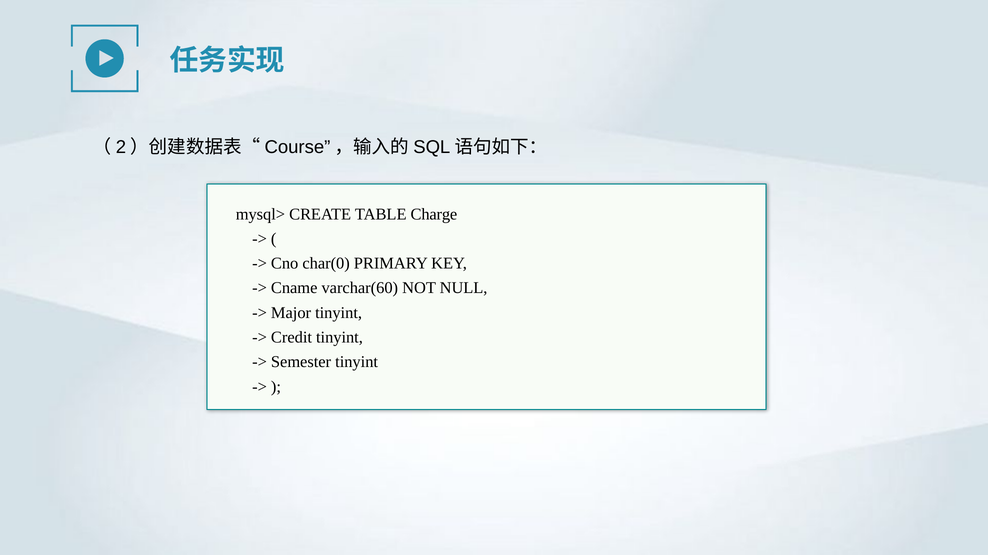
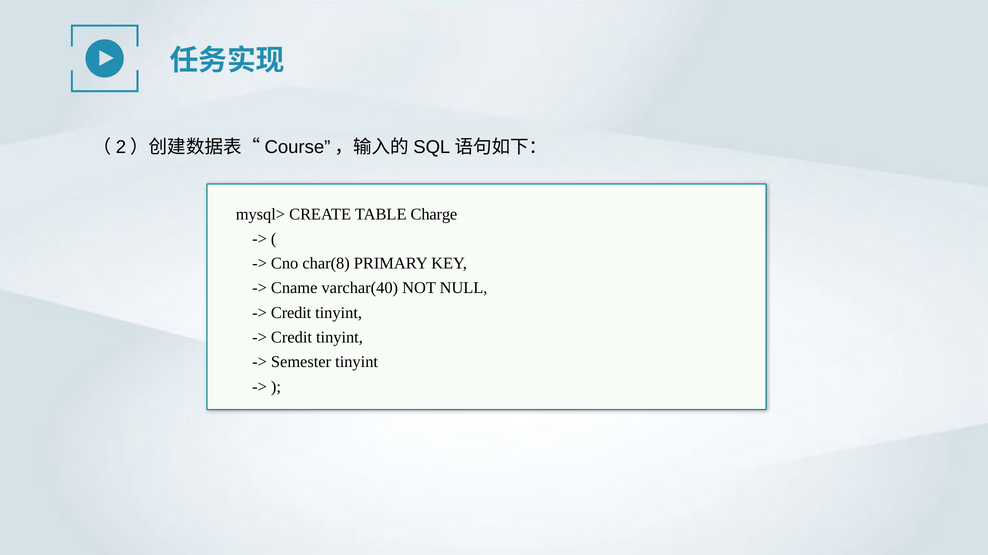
char(0: char(0 -> char(8
varchar(60: varchar(60 -> varchar(40
Major at (291, 313): Major -> Credit
